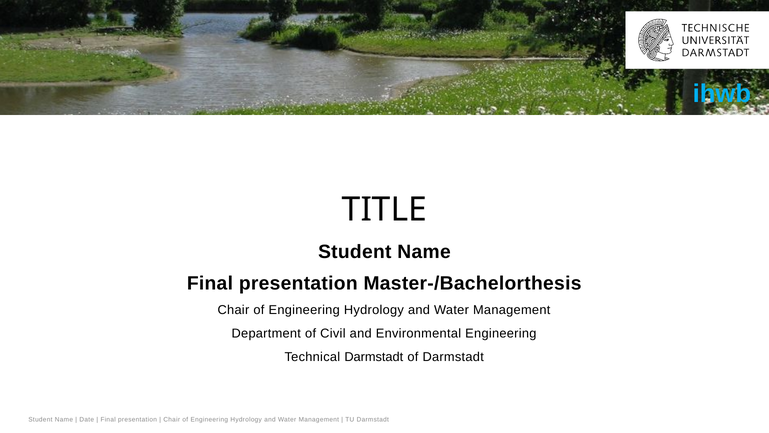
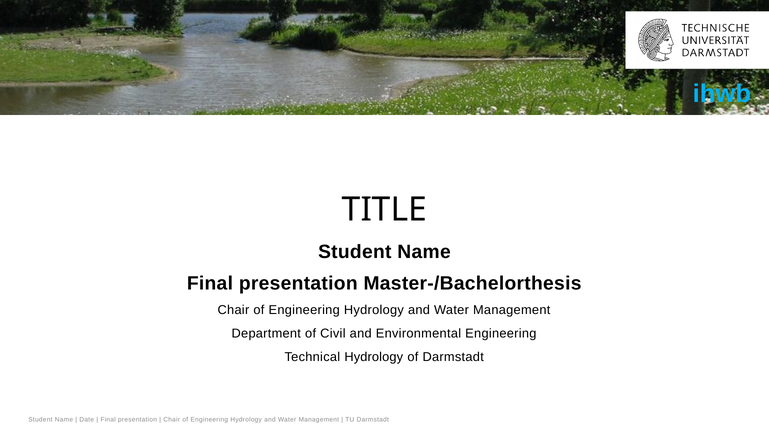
Technical Darmstadt: Darmstadt -> Hydrology
